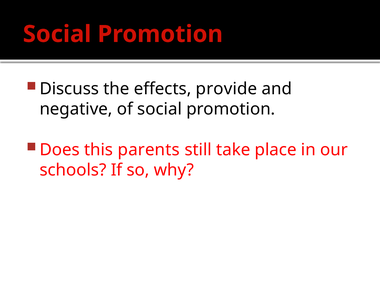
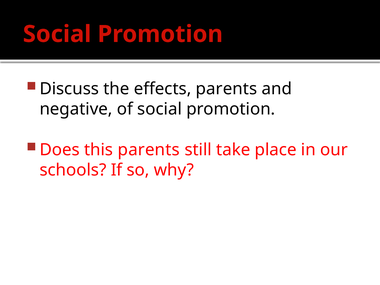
effects provide: provide -> parents
